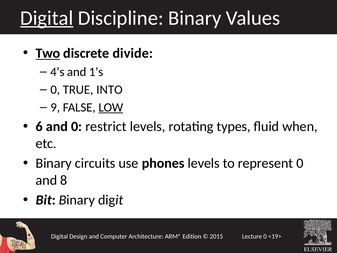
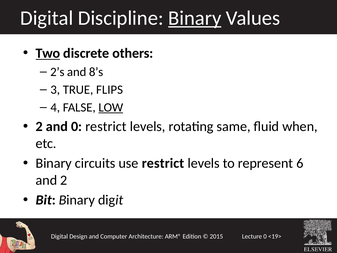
Digital at (47, 18) underline: present -> none
Binary at (195, 18) underline: none -> present
divide: divide -> others
4’s: 4’s -> 2’s
1’s: 1’s -> 8’s
0 at (55, 90): 0 -> 3
INTO: INTO -> FLIPS
9: 9 -> 4
6 at (39, 126): 6 -> 2
types: types -> same
use phones: phones -> restrict
represent 0: 0 -> 6
and 8: 8 -> 2
